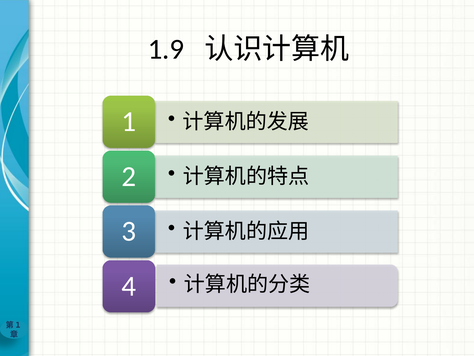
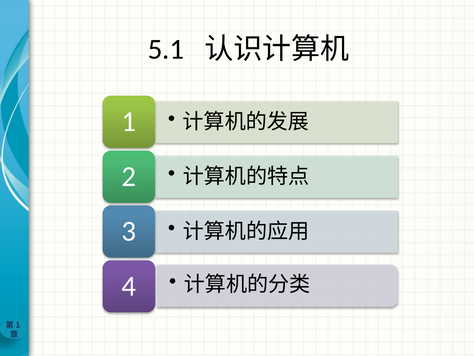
1.9: 1.9 -> 5.1
